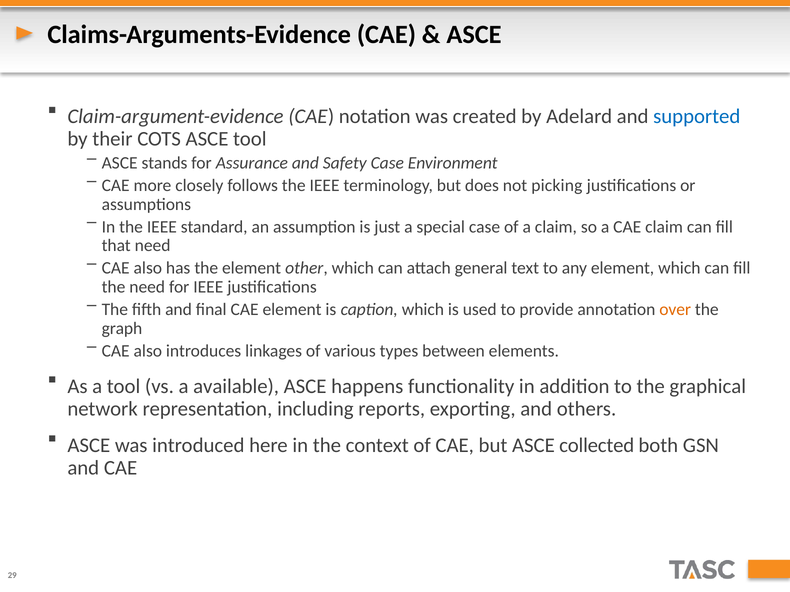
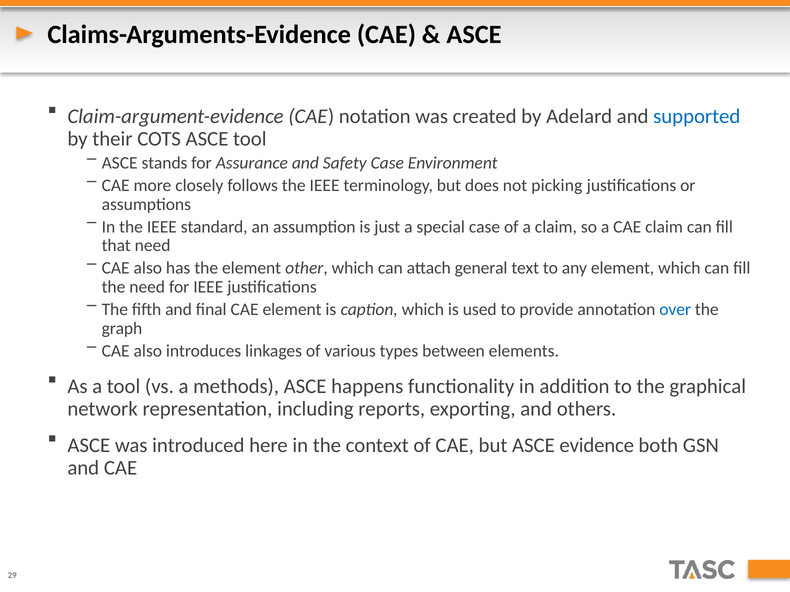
over colour: orange -> blue
available: available -> methods
collected: collected -> evidence
